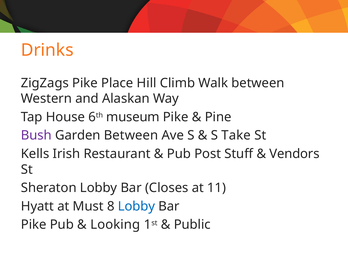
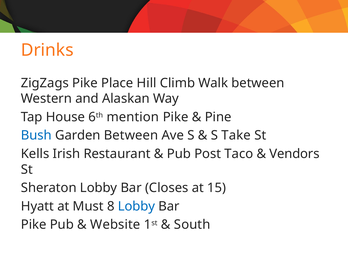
museum: museum -> mention
Bush colour: purple -> blue
Stuff: Stuff -> Taco
11: 11 -> 15
Looking: Looking -> Website
Public: Public -> South
